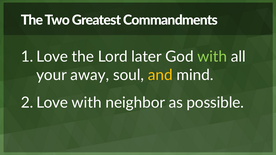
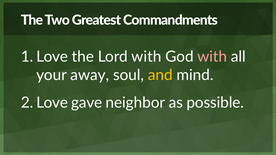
Lord later: later -> with
with at (212, 57) colour: light green -> pink
with at (87, 103): with -> gave
